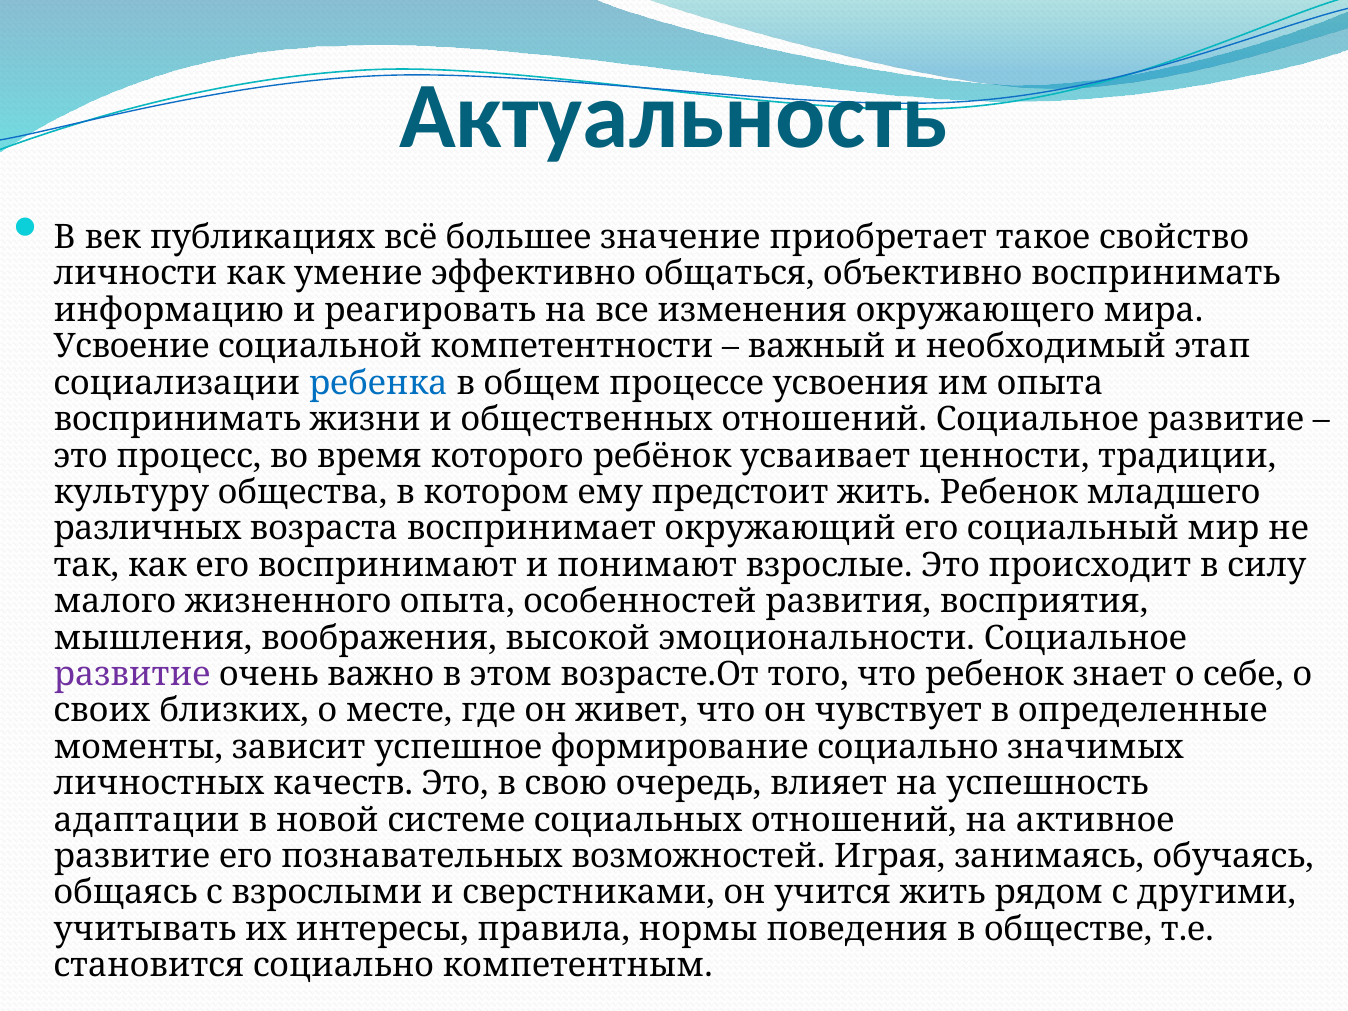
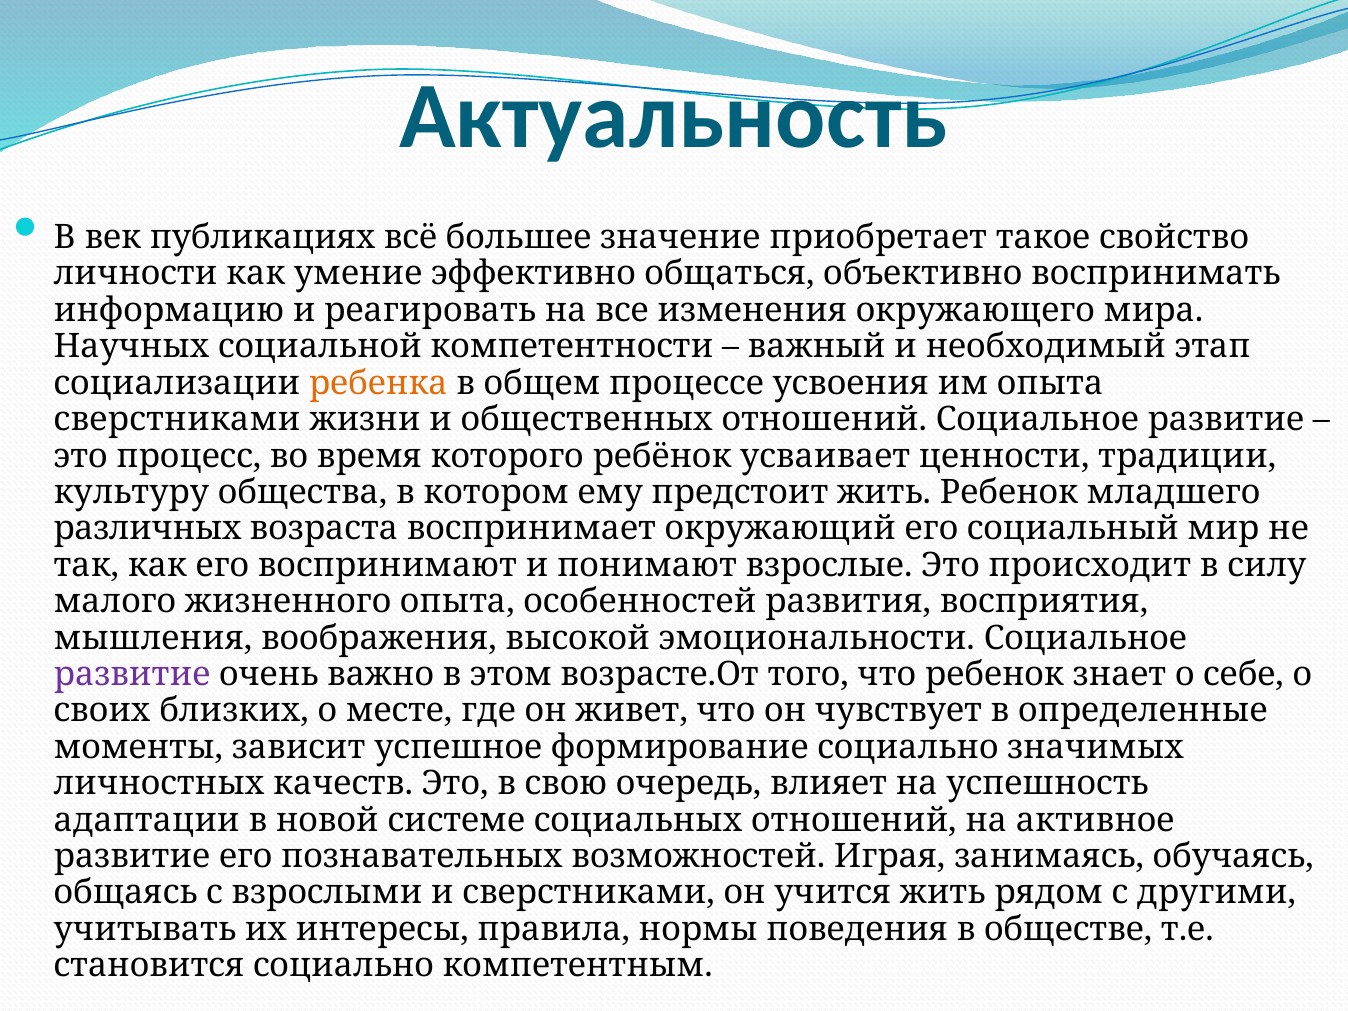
Усвоение: Усвоение -> Научных
ребенка colour: blue -> orange
воспринимать at (177, 419): воспринимать -> сверстниками
